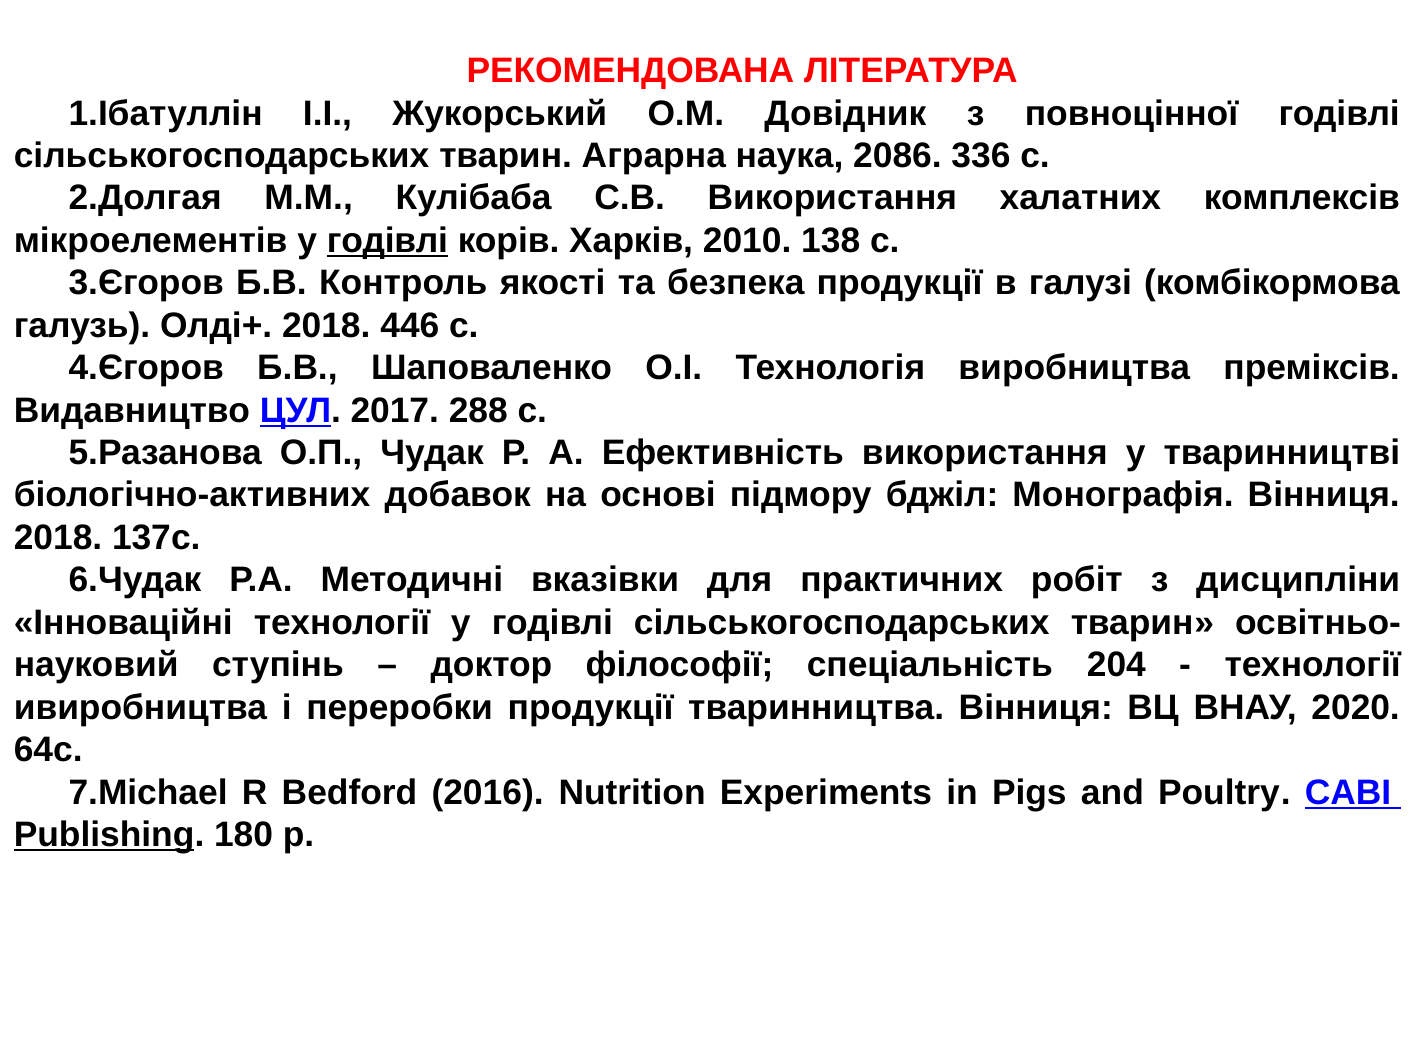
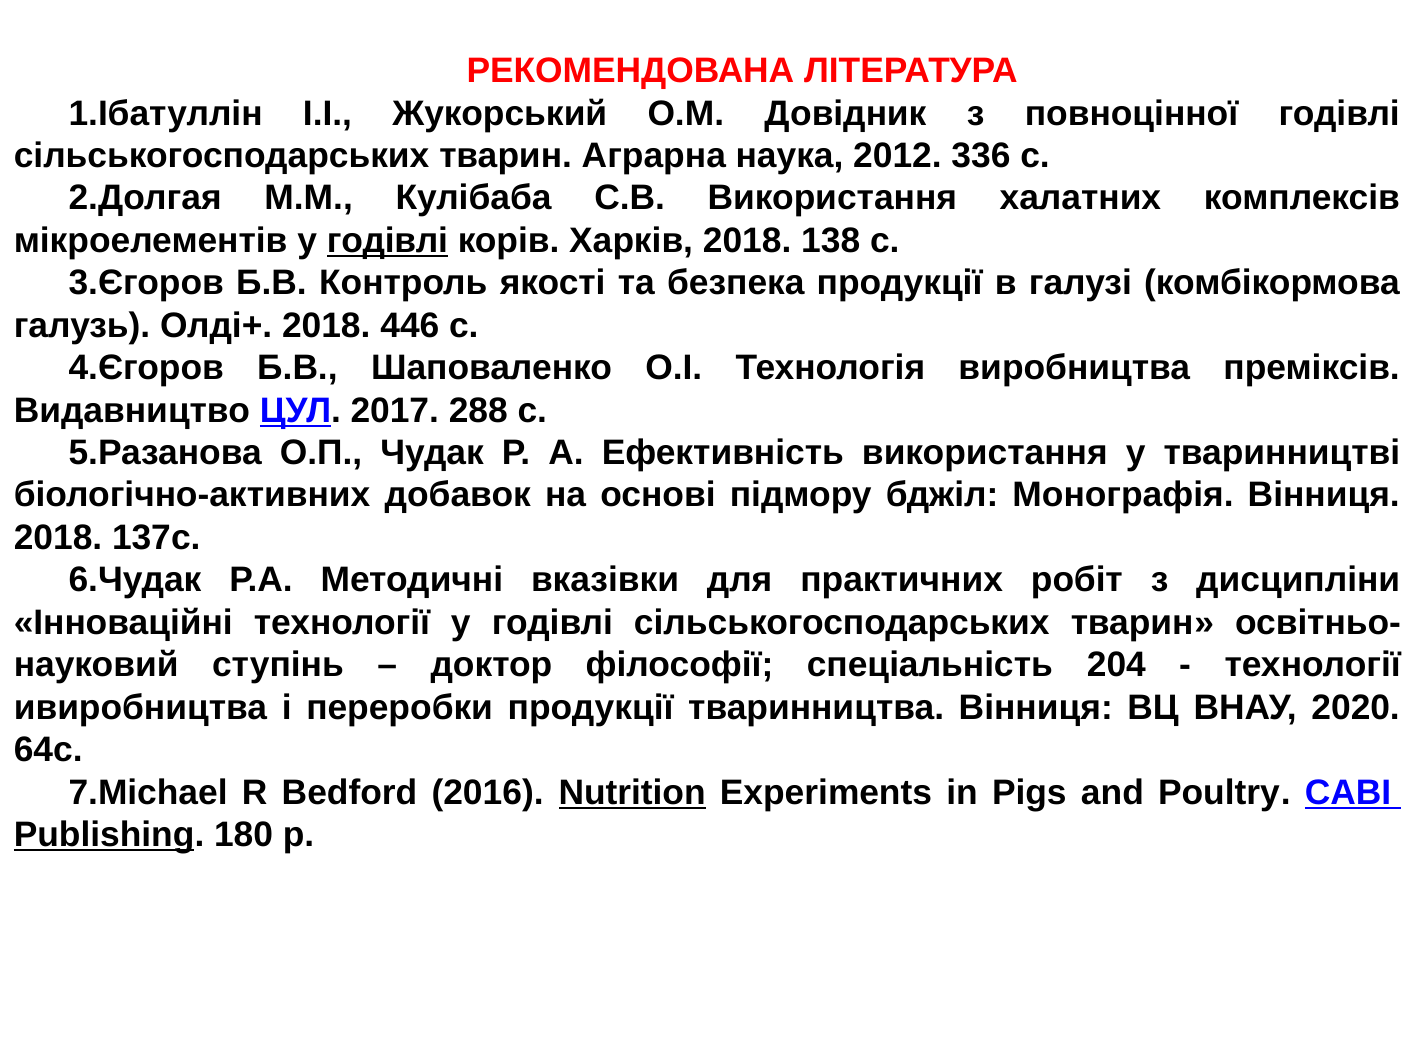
2086: 2086 -> 2012
Харків 2010: 2010 -> 2018
Nutrition underline: none -> present
